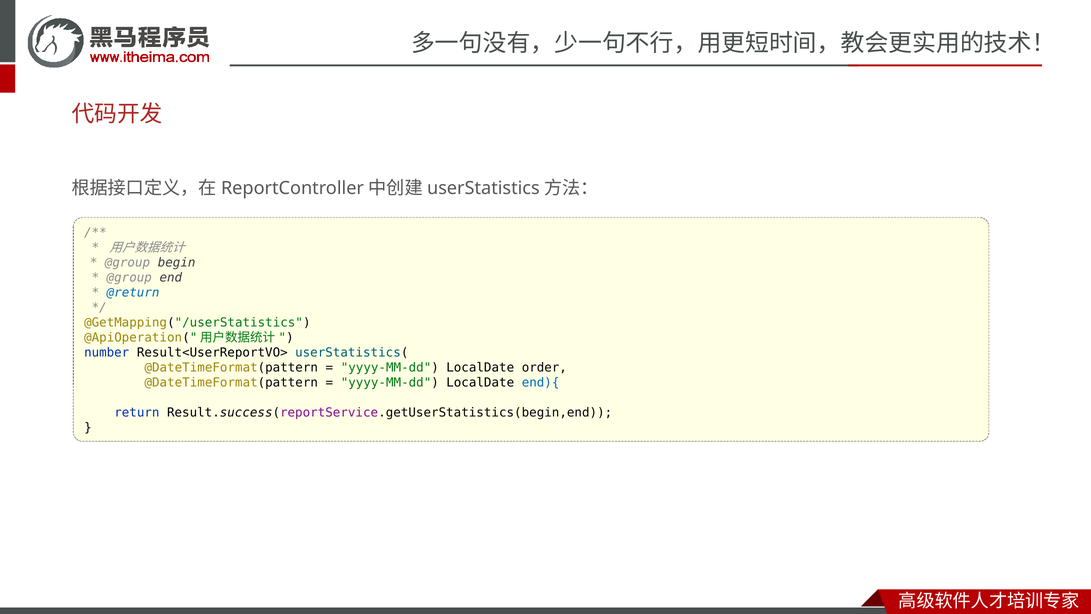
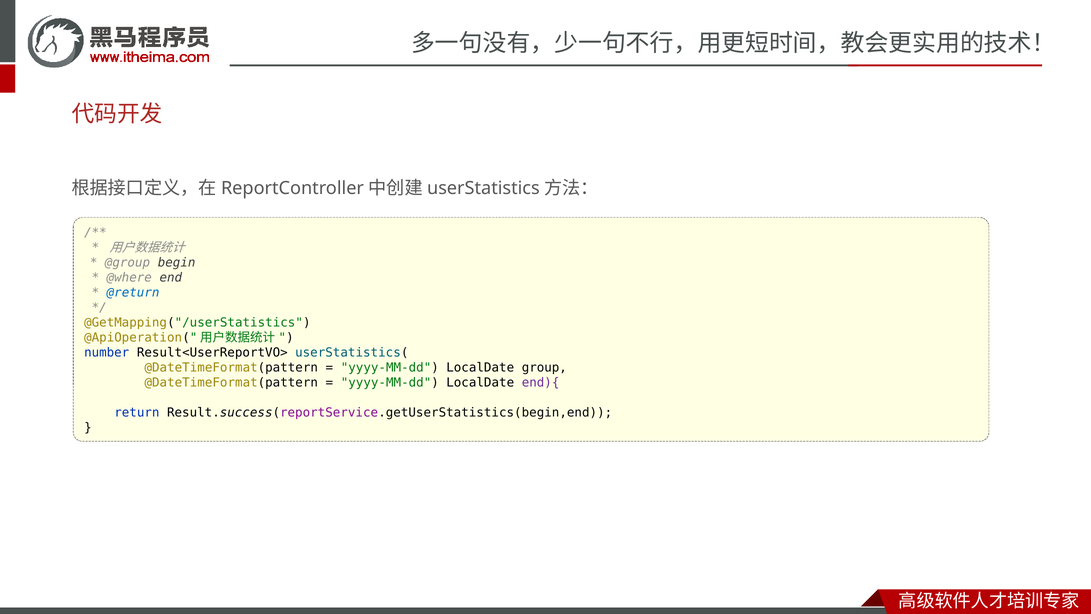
@group at (129, 278): @group -> @where
order: order -> group
end){ colour: blue -> purple
